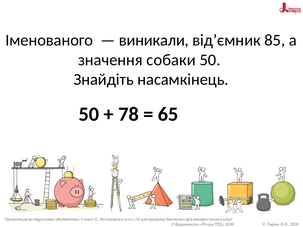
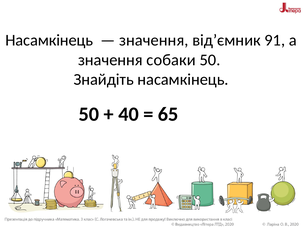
Іменованого at (49, 40): Іменованого -> Насамкінець
виникали at (154, 40): виникали -> значення
85: 85 -> 91
78: 78 -> 40
